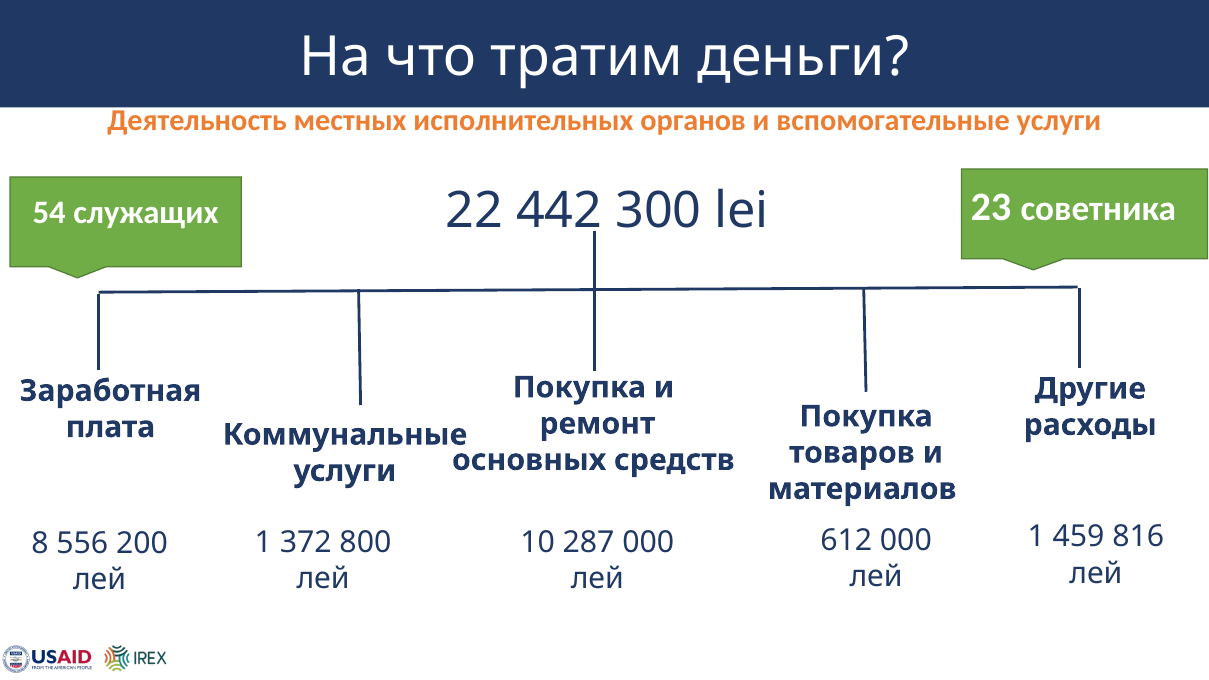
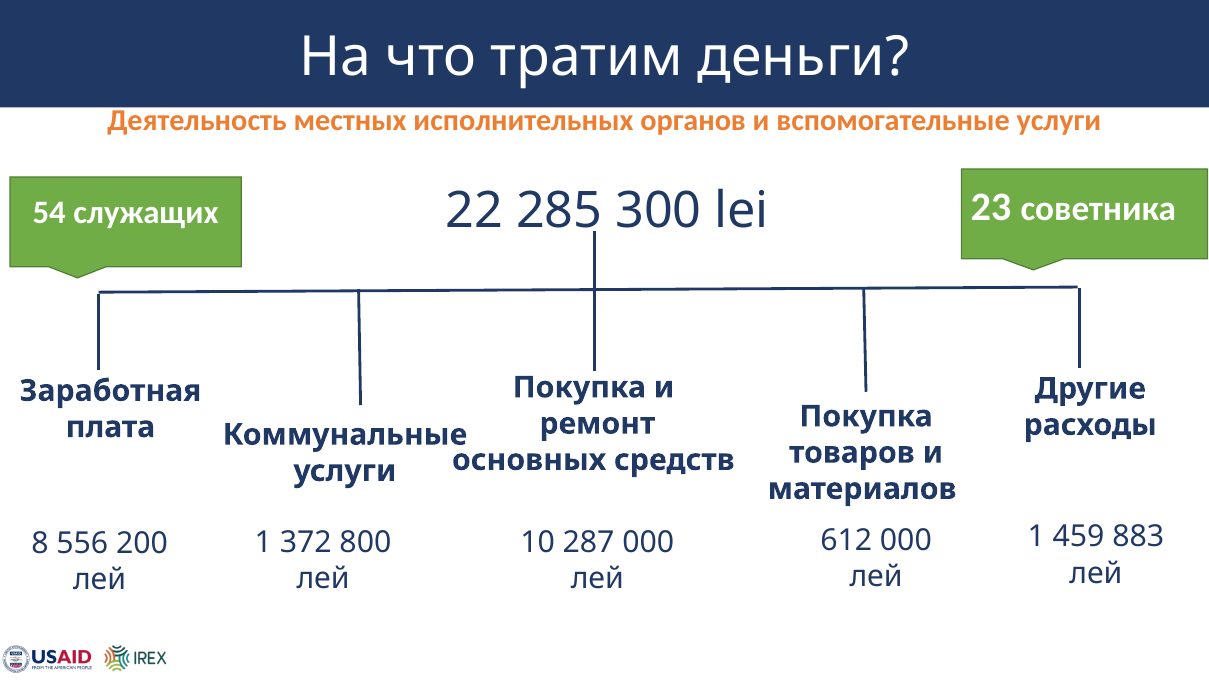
442: 442 -> 285
816: 816 -> 883
